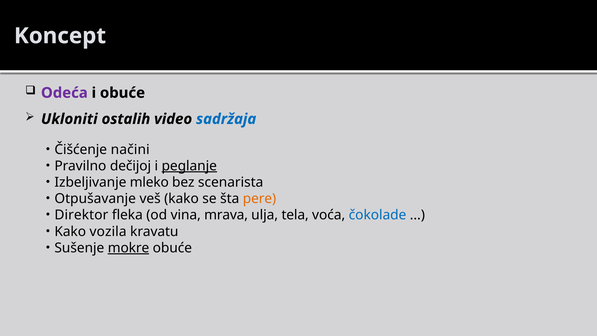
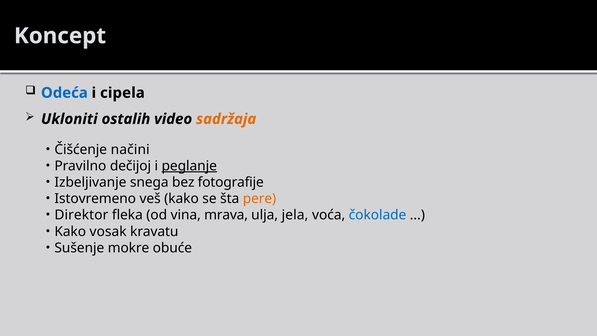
Odeća colour: purple -> blue
i obuće: obuće -> cipela
sadržaja colour: blue -> orange
mleko: mleko -> snega
scenarista: scenarista -> fotografije
Otpušavanje: Otpušavanje -> Istovremeno
tela: tela -> jela
vozila: vozila -> vosak
mokre underline: present -> none
